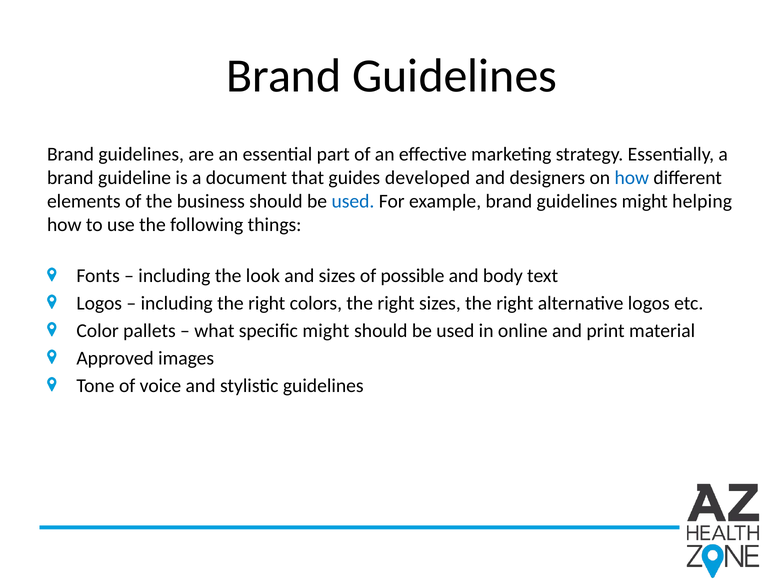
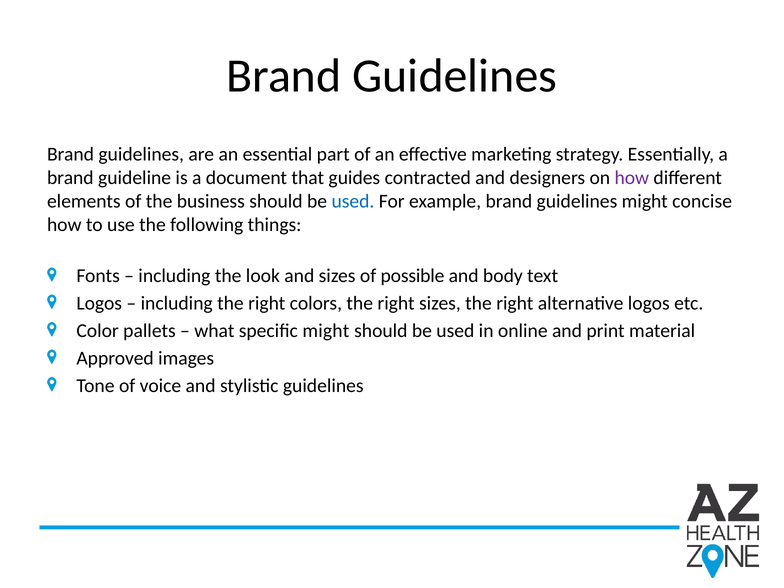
developed: developed -> contracted
how at (632, 178) colour: blue -> purple
helping: helping -> concise
